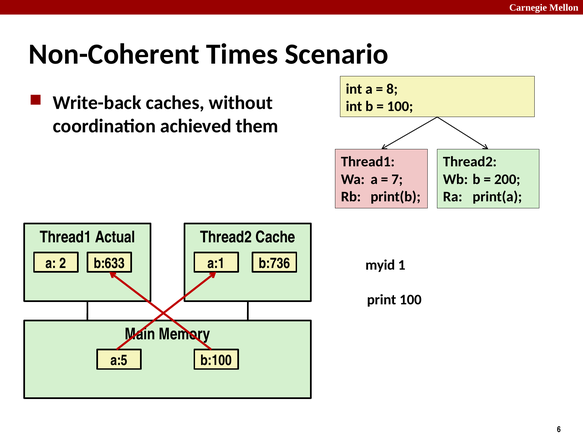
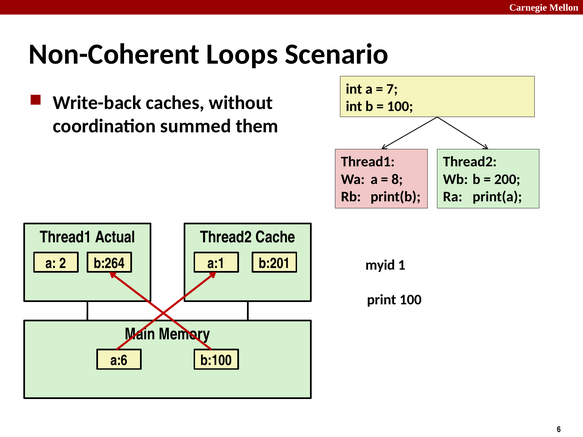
Times: Times -> Loops
8: 8 -> 7
achieved: achieved -> summed
7: 7 -> 8
b:633: b:633 -> b:264
b:736: b:736 -> b:201
a:5: a:5 -> a:6
